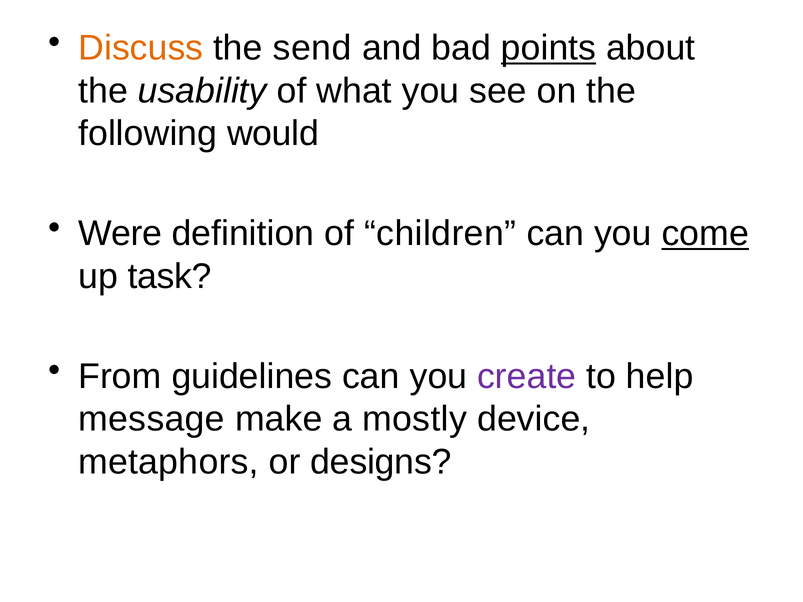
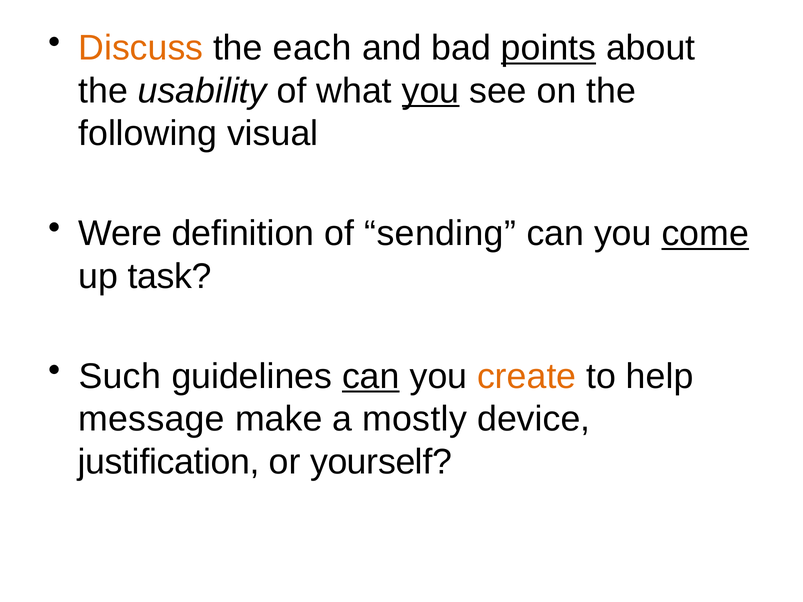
send: send -> each
you at (431, 91) underline: none -> present
would: would -> visual
children: children -> sending
From: From -> Such
can at (371, 376) underline: none -> present
create colour: purple -> orange
metaphors: metaphors -> justification
designs: designs -> yourself
